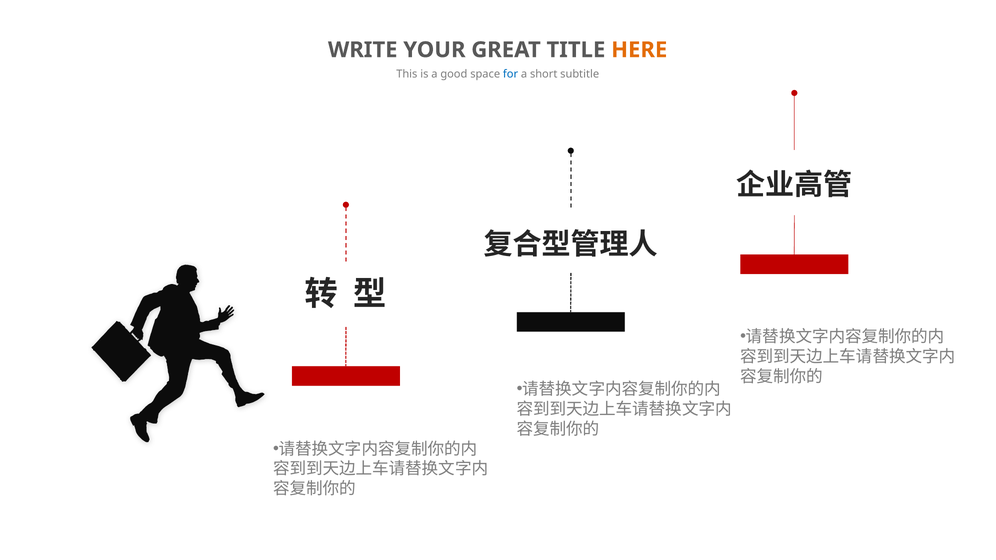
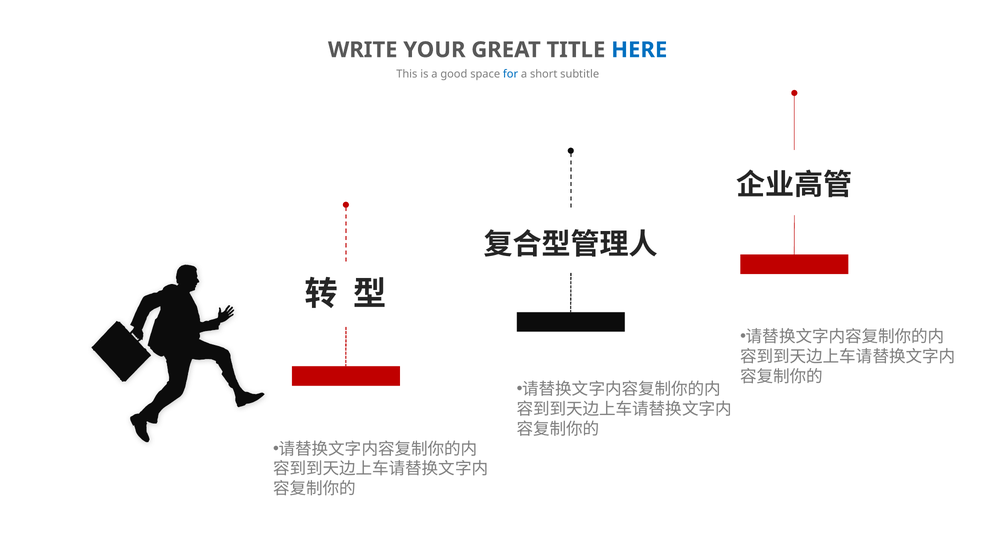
HERE colour: orange -> blue
